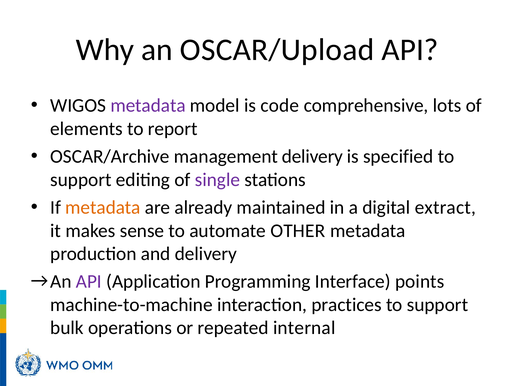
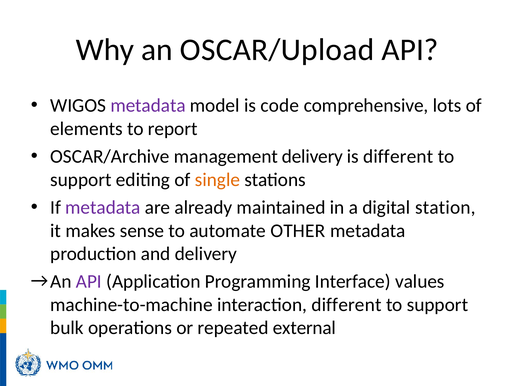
is specified: specified -> different
single colour: purple -> orange
metadata at (103, 208) colour: orange -> purple
extract: extract -> station
points: points -> values
interaction practices: practices -> different
internal: internal -> external
